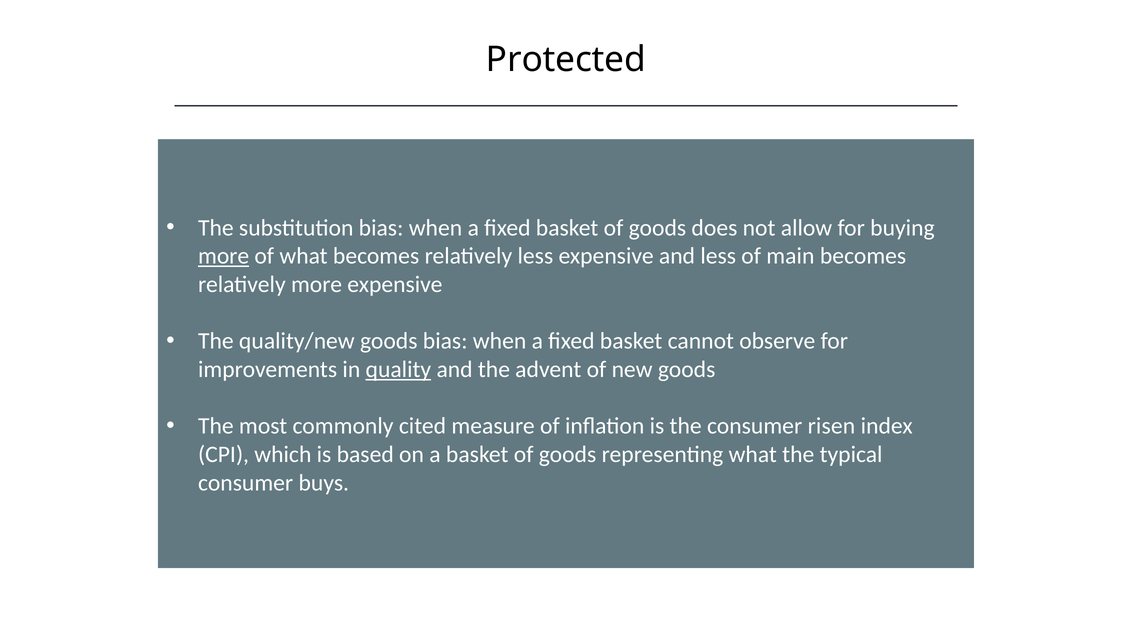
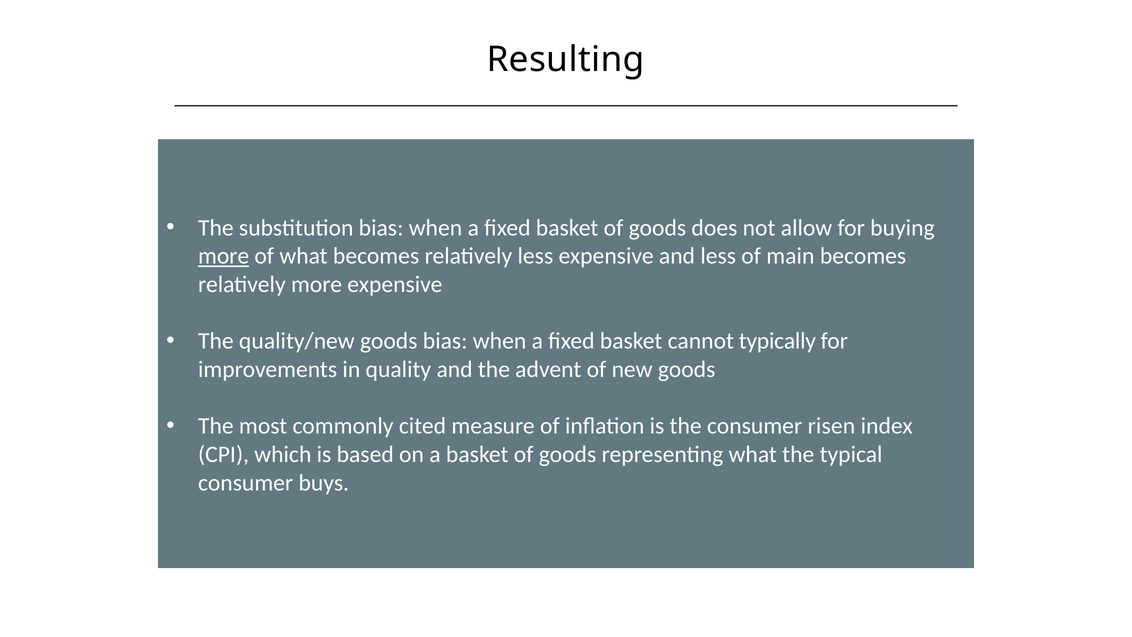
Protected: Protected -> Resulting
observe: observe -> typically
quality underline: present -> none
